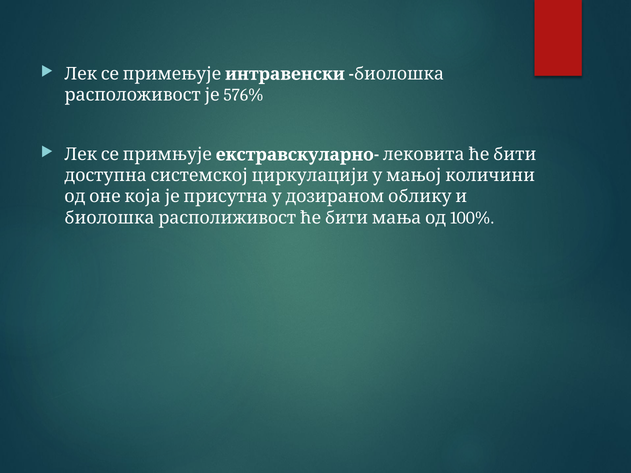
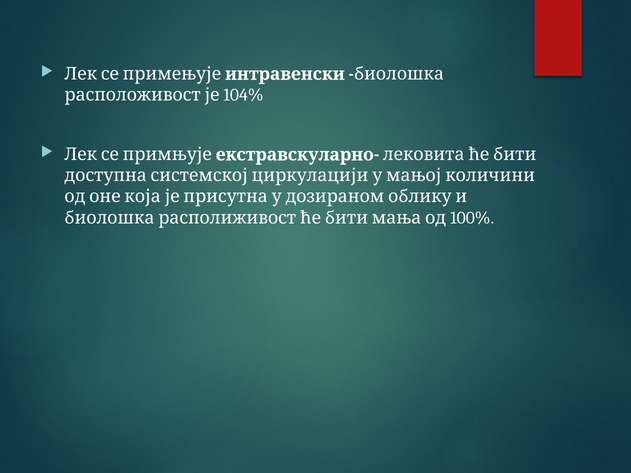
576%: 576% -> 104%
